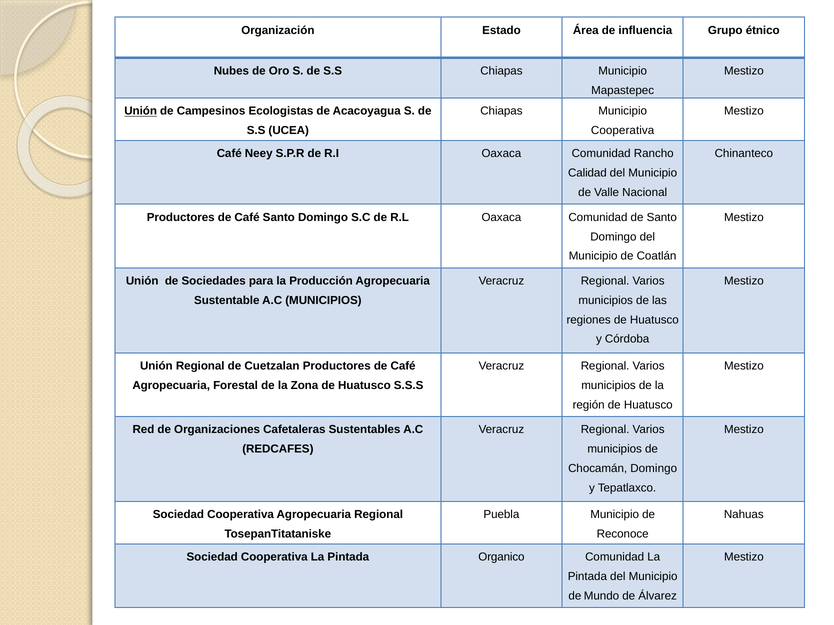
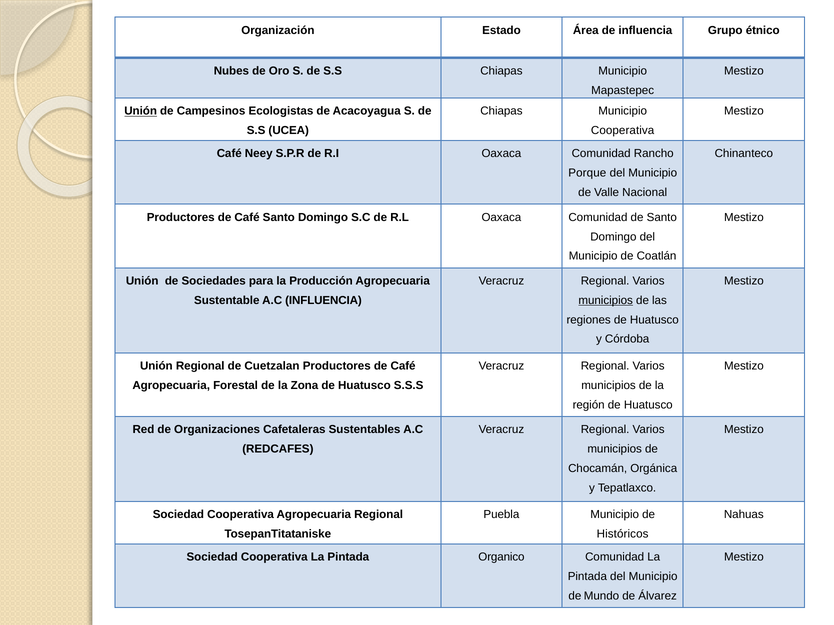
Calidad: Calidad -> Porque
A.C MUNICIPIOS: MUNICIPIOS -> INFLUENCIA
municipios at (606, 301) underline: none -> present
Chocamán Domingo: Domingo -> Orgánica
Reconoce: Reconoce -> Históricos
